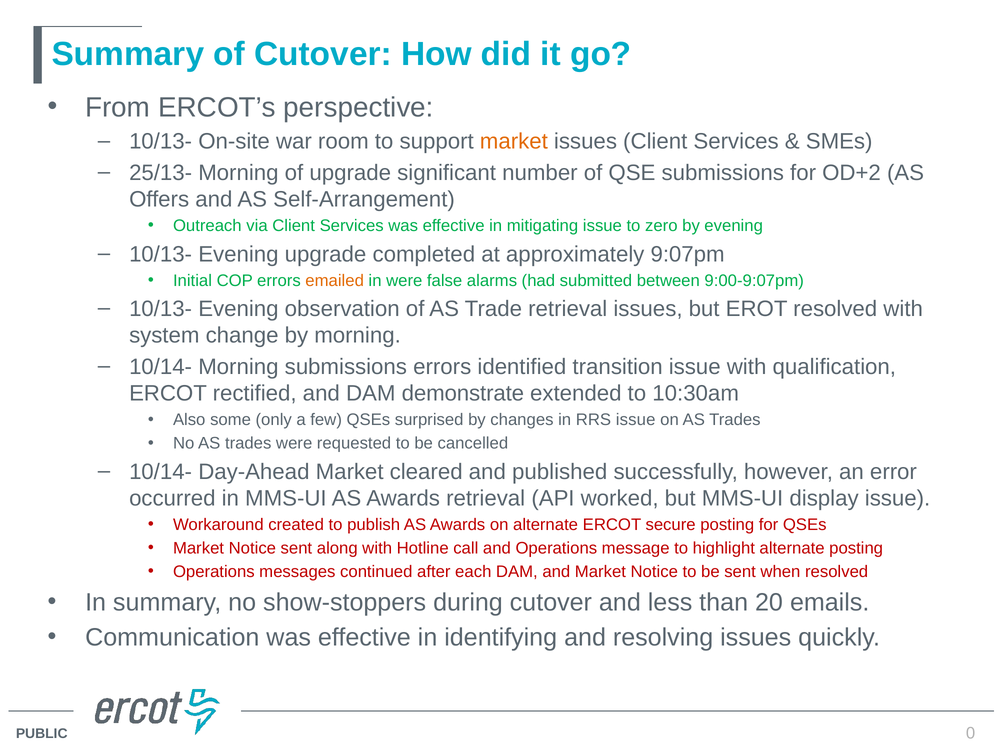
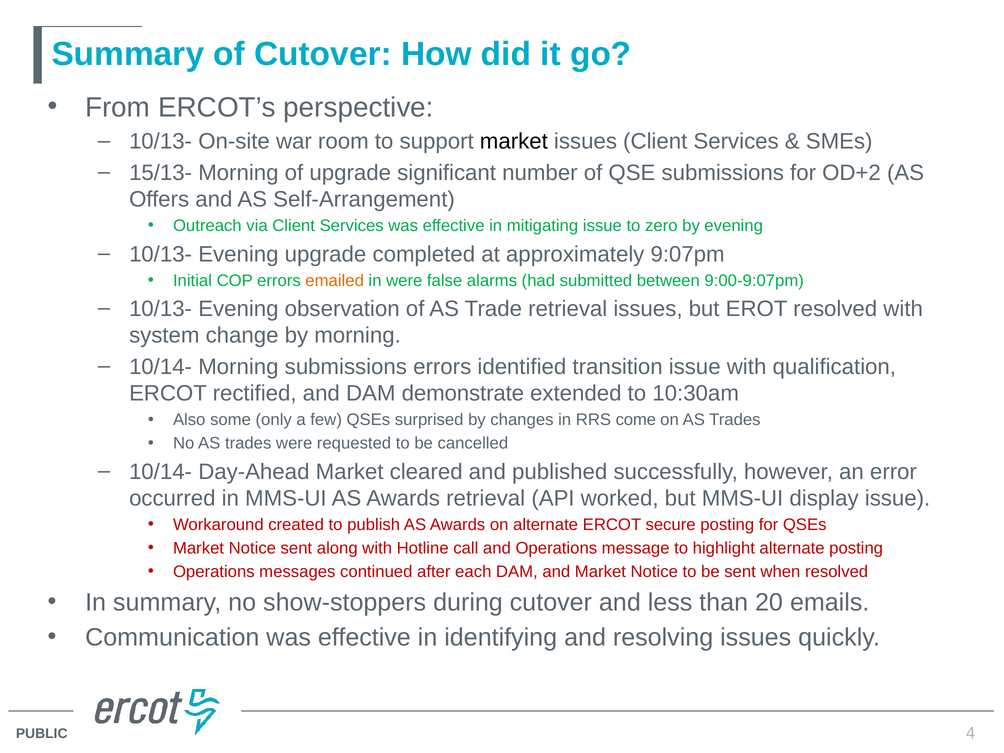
market at (514, 142) colour: orange -> black
25/13-: 25/13- -> 15/13-
RRS issue: issue -> come
0: 0 -> 4
